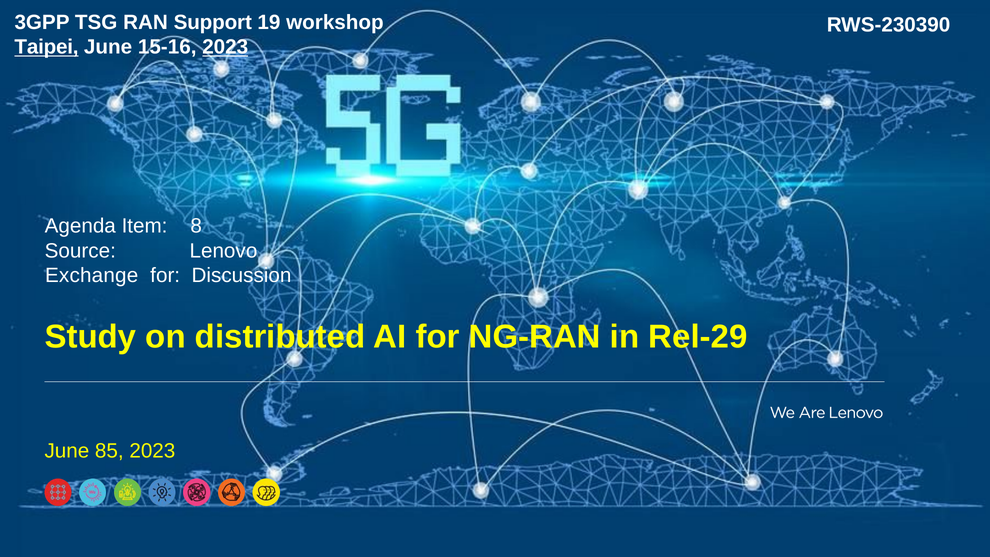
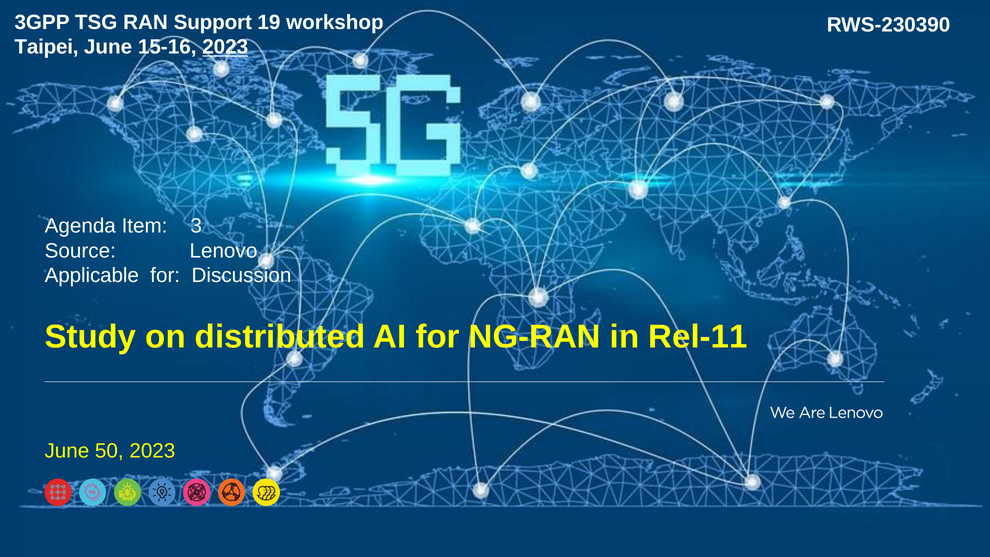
Taipei underline: present -> none
8: 8 -> 3
Exchange: Exchange -> Applicable
Rel-29: Rel-29 -> Rel-11
85: 85 -> 50
